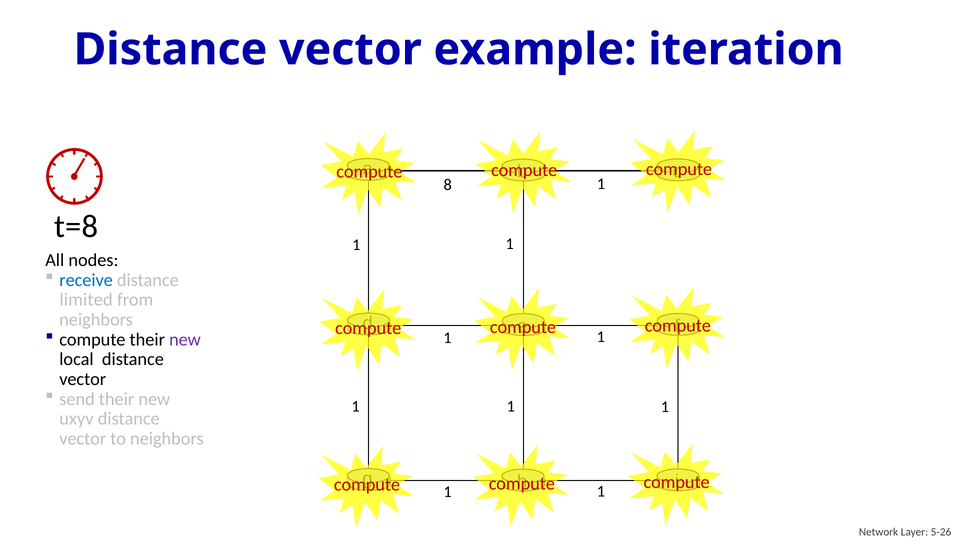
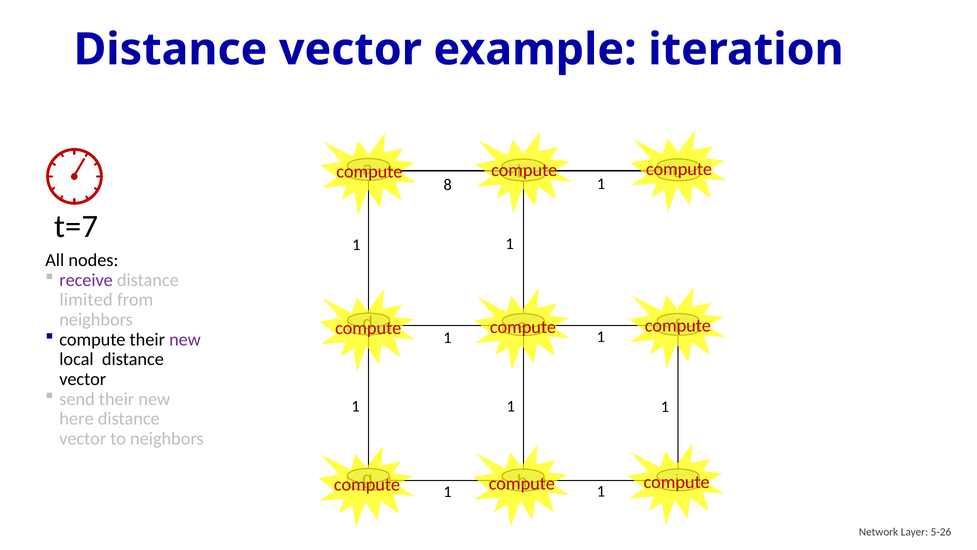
t=8: t=8 -> t=7
receive colour: blue -> purple
uxyv: uxyv -> here
